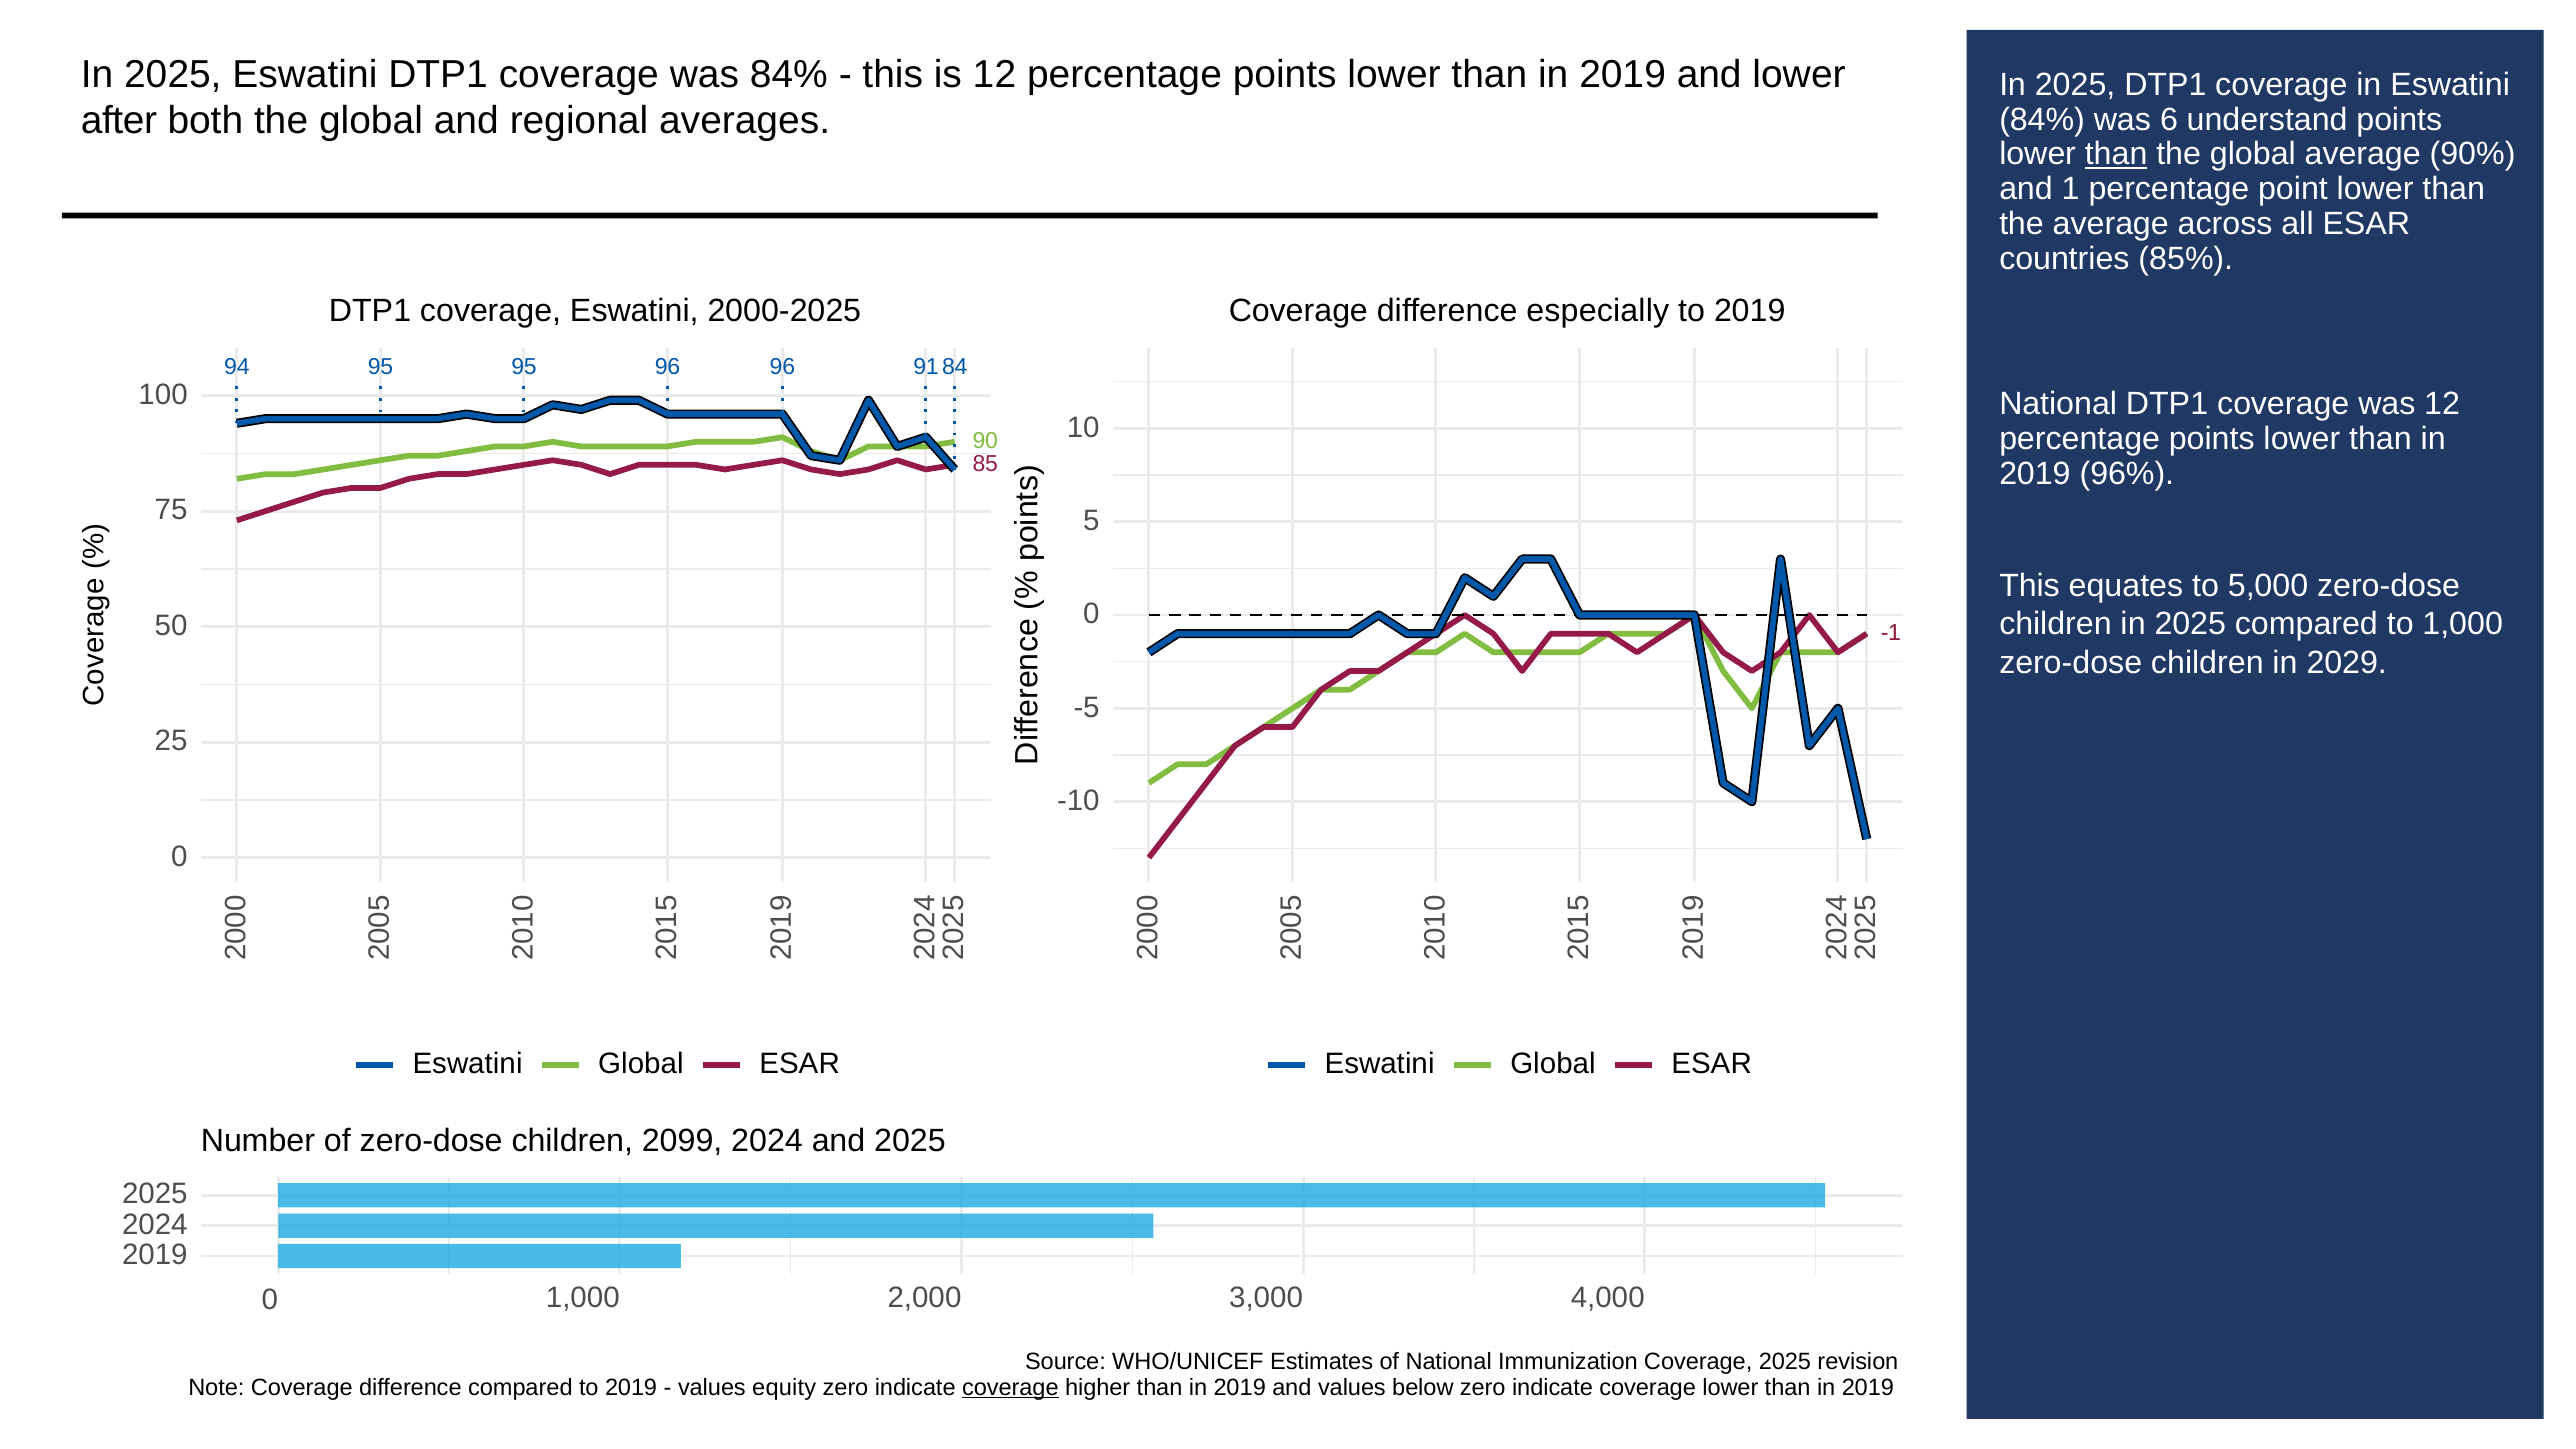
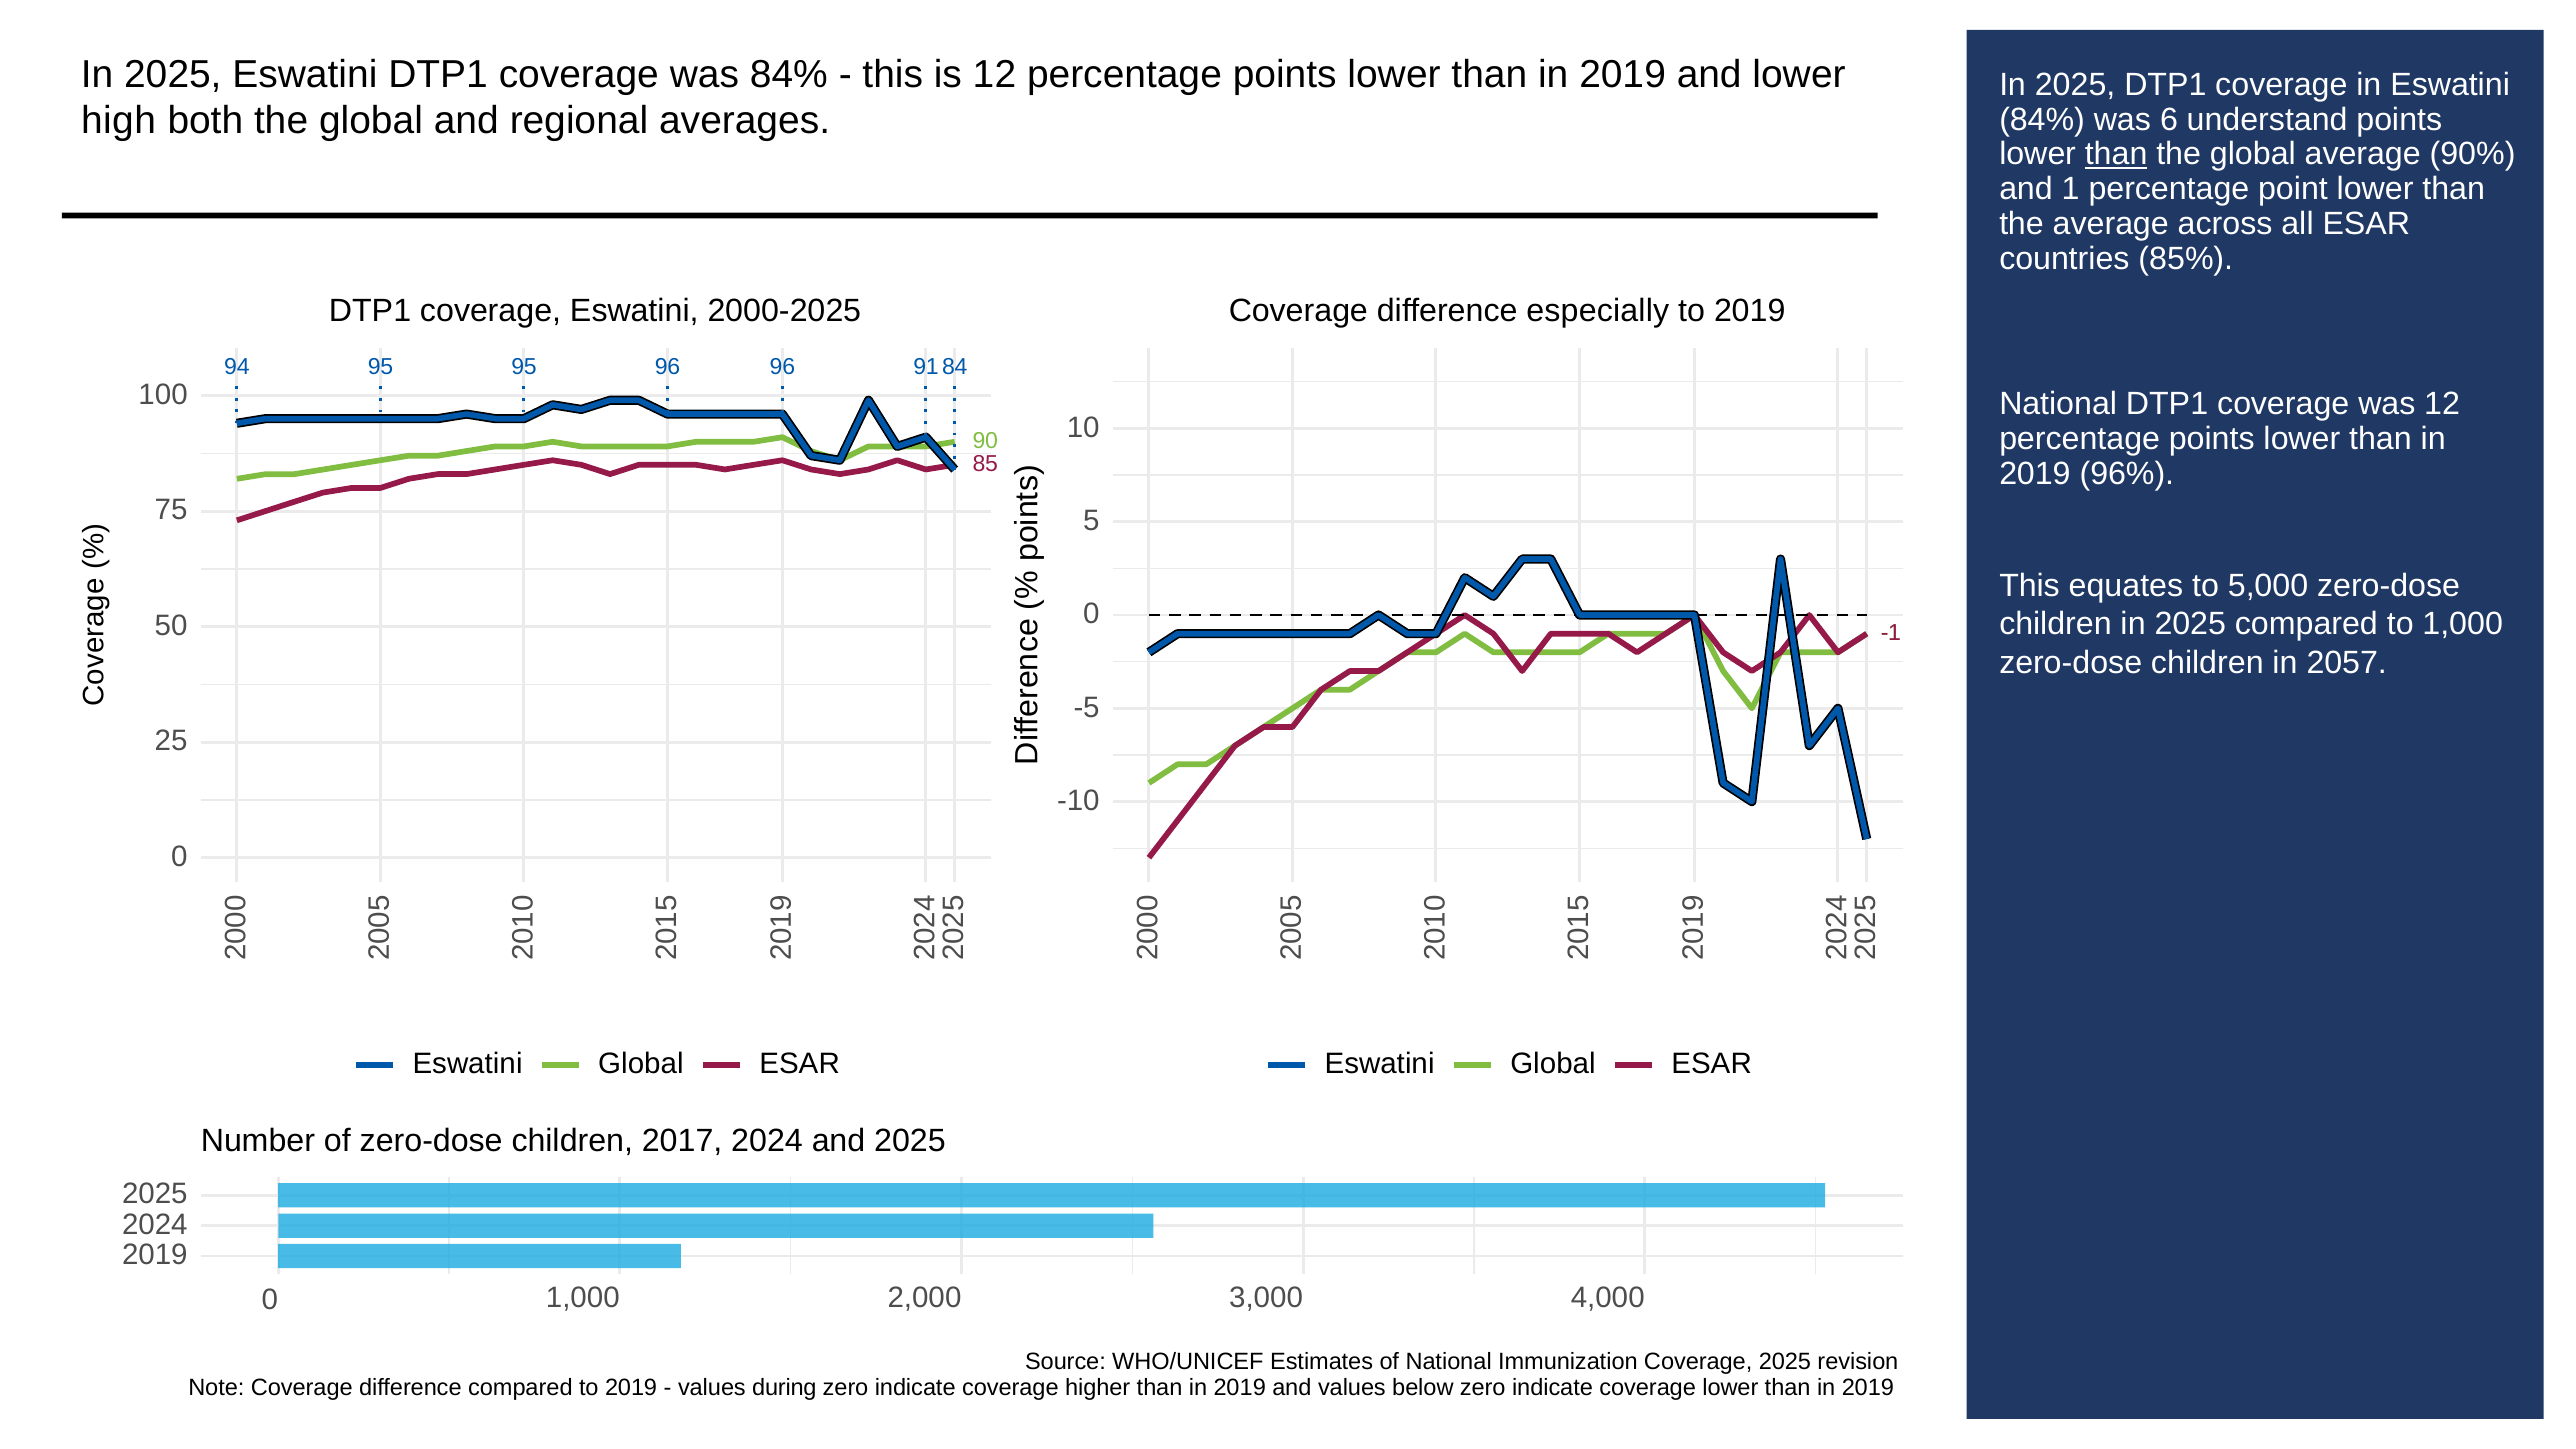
after: after -> high
2029: 2029 -> 2057
2099: 2099 -> 2017
equity: equity -> during
coverage at (1010, 1387) underline: present -> none
